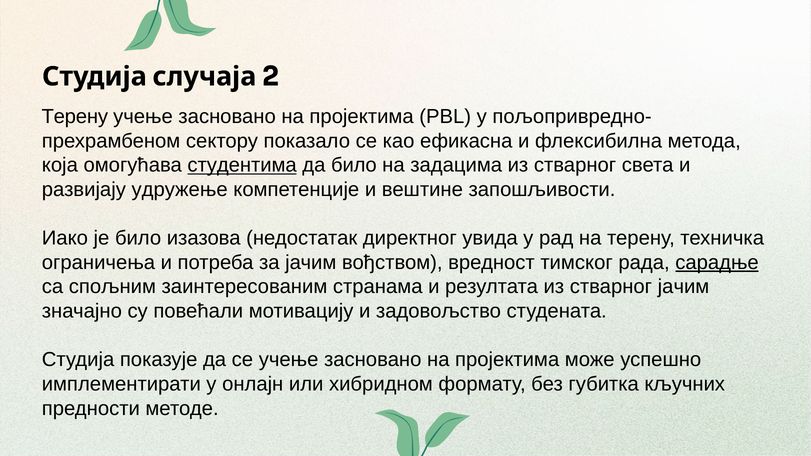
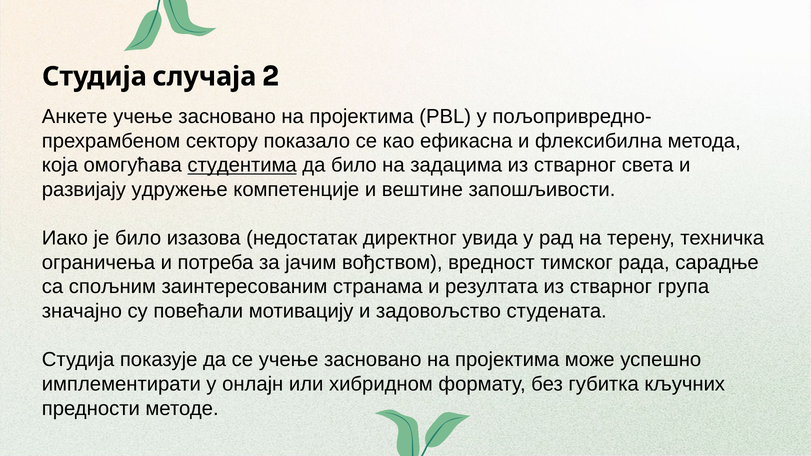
Терену at (75, 117): Терену -> Анкете
сарадње underline: present -> none
стварног јачим: јачим -> група
